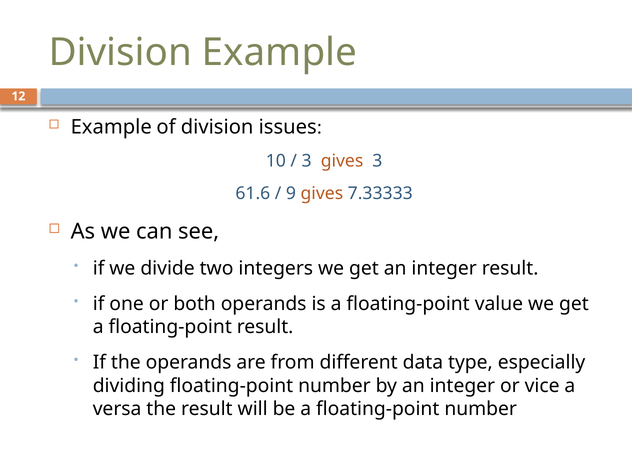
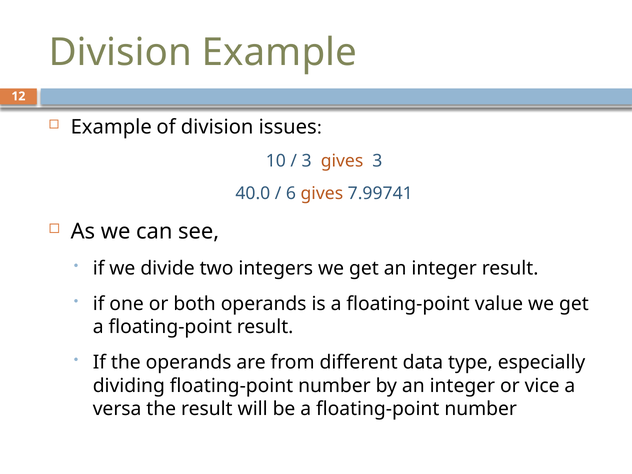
61.6: 61.6 -> 40.0
9: 9 -> 6
7.33333: 7.33333 -> 7.99741
